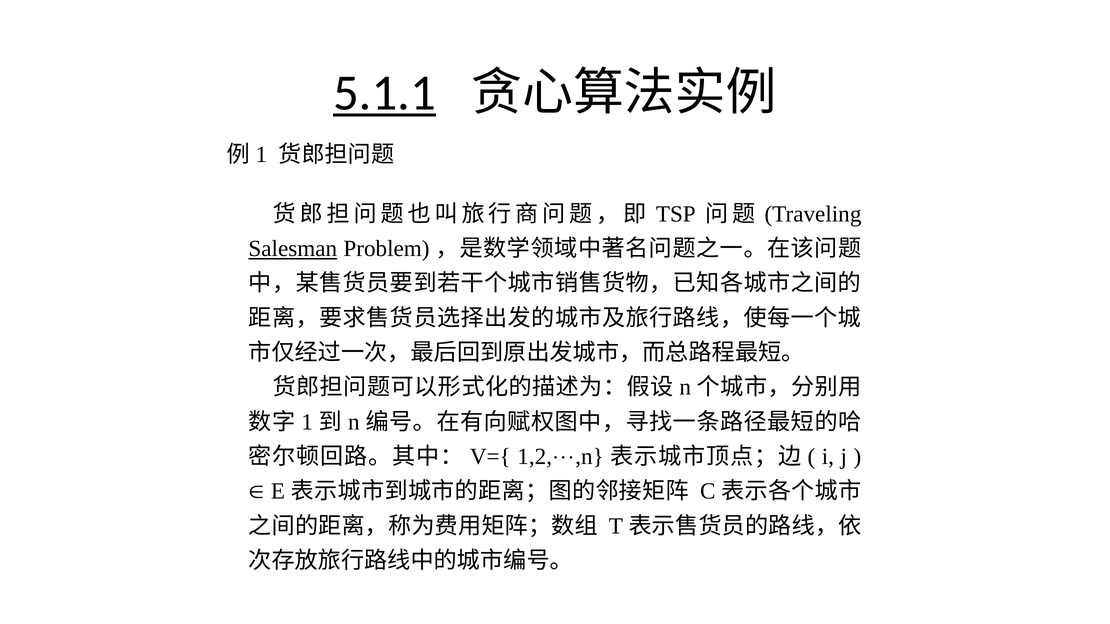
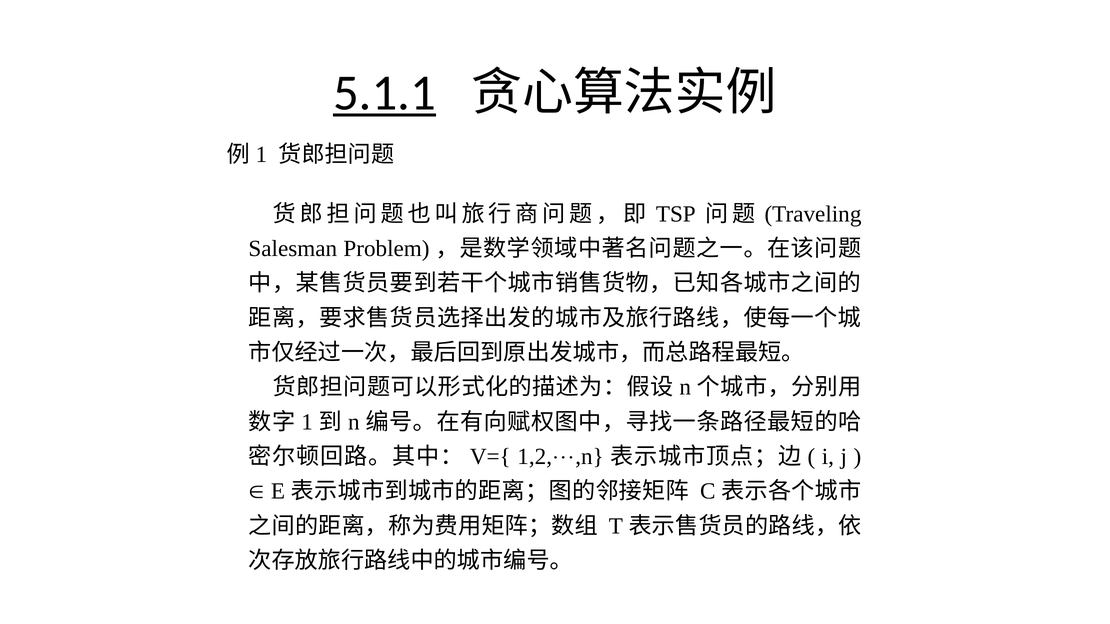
Salesman underline: present -> none
